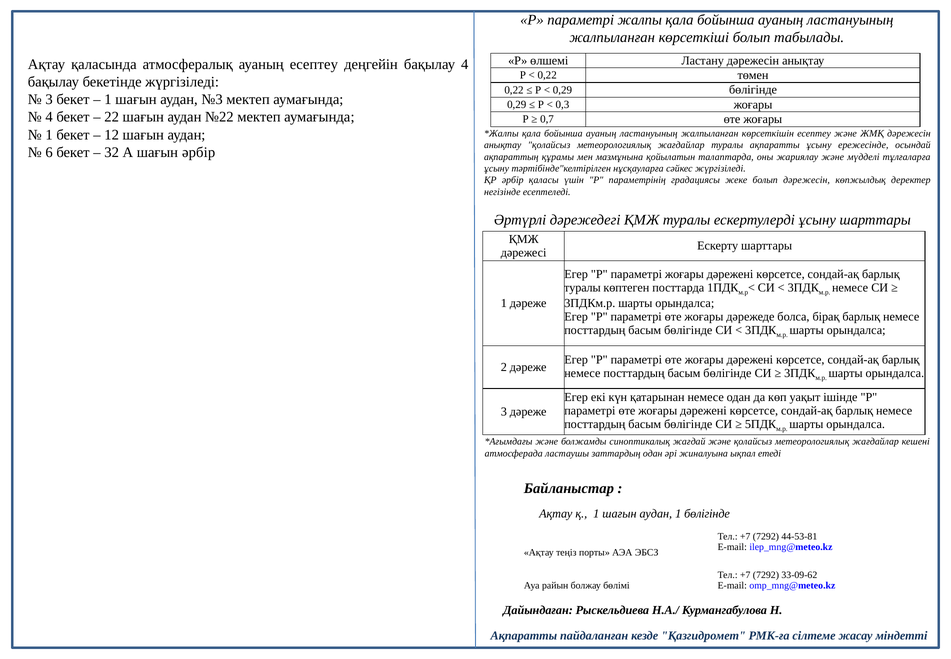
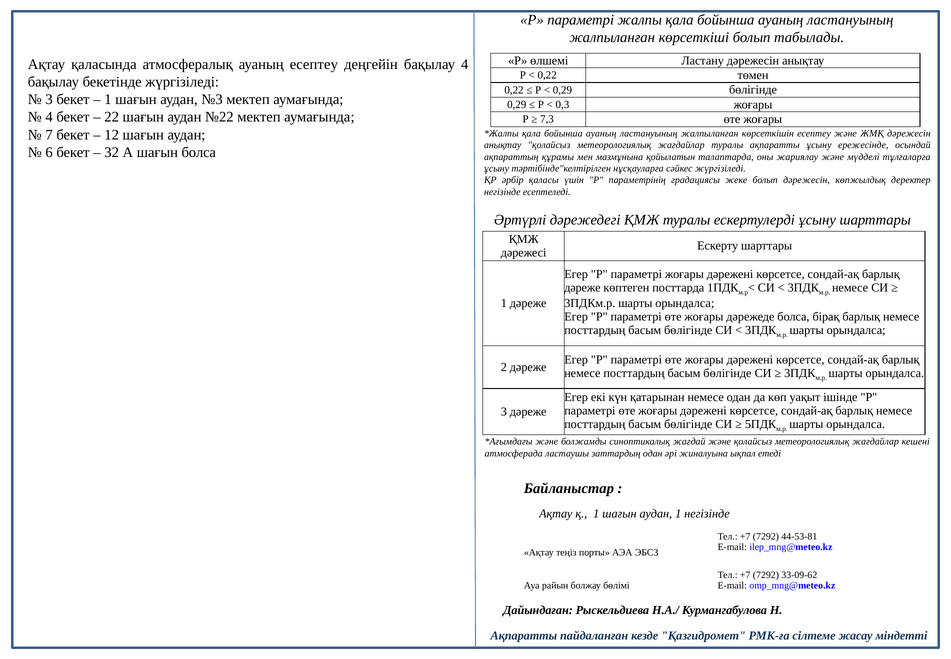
0,7: 0,7 -> 7,3
1 at (49, 135): 1 -> 7
шағын әрбір: әрбір -> болса
туралы at (582, 288): туралы -> дәреже
1 бөлігінде: бөлігінде -> негізінде
